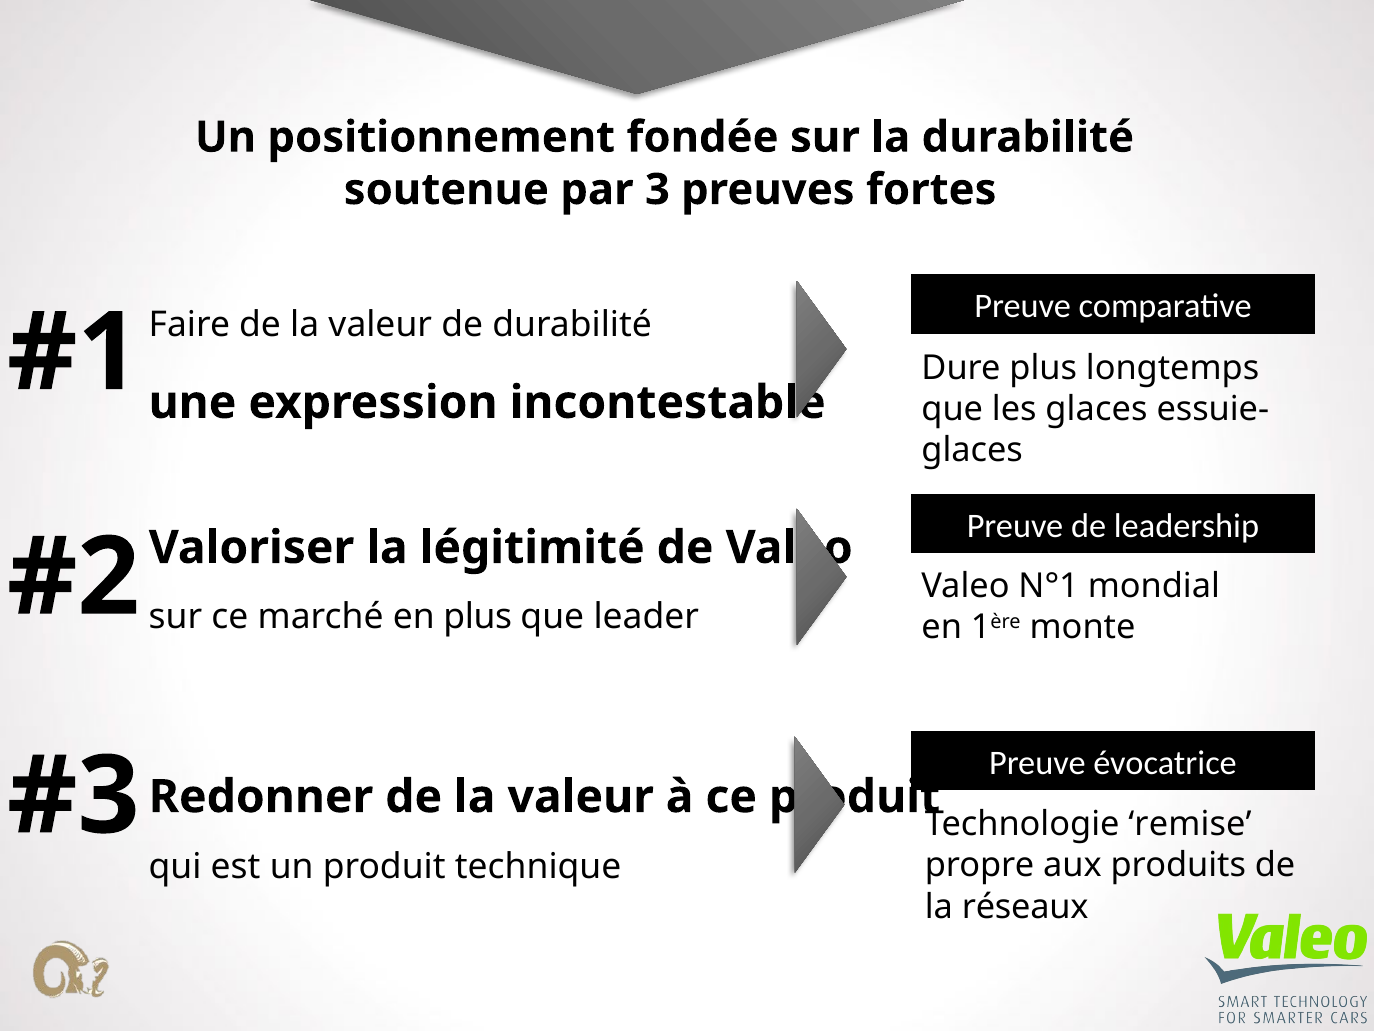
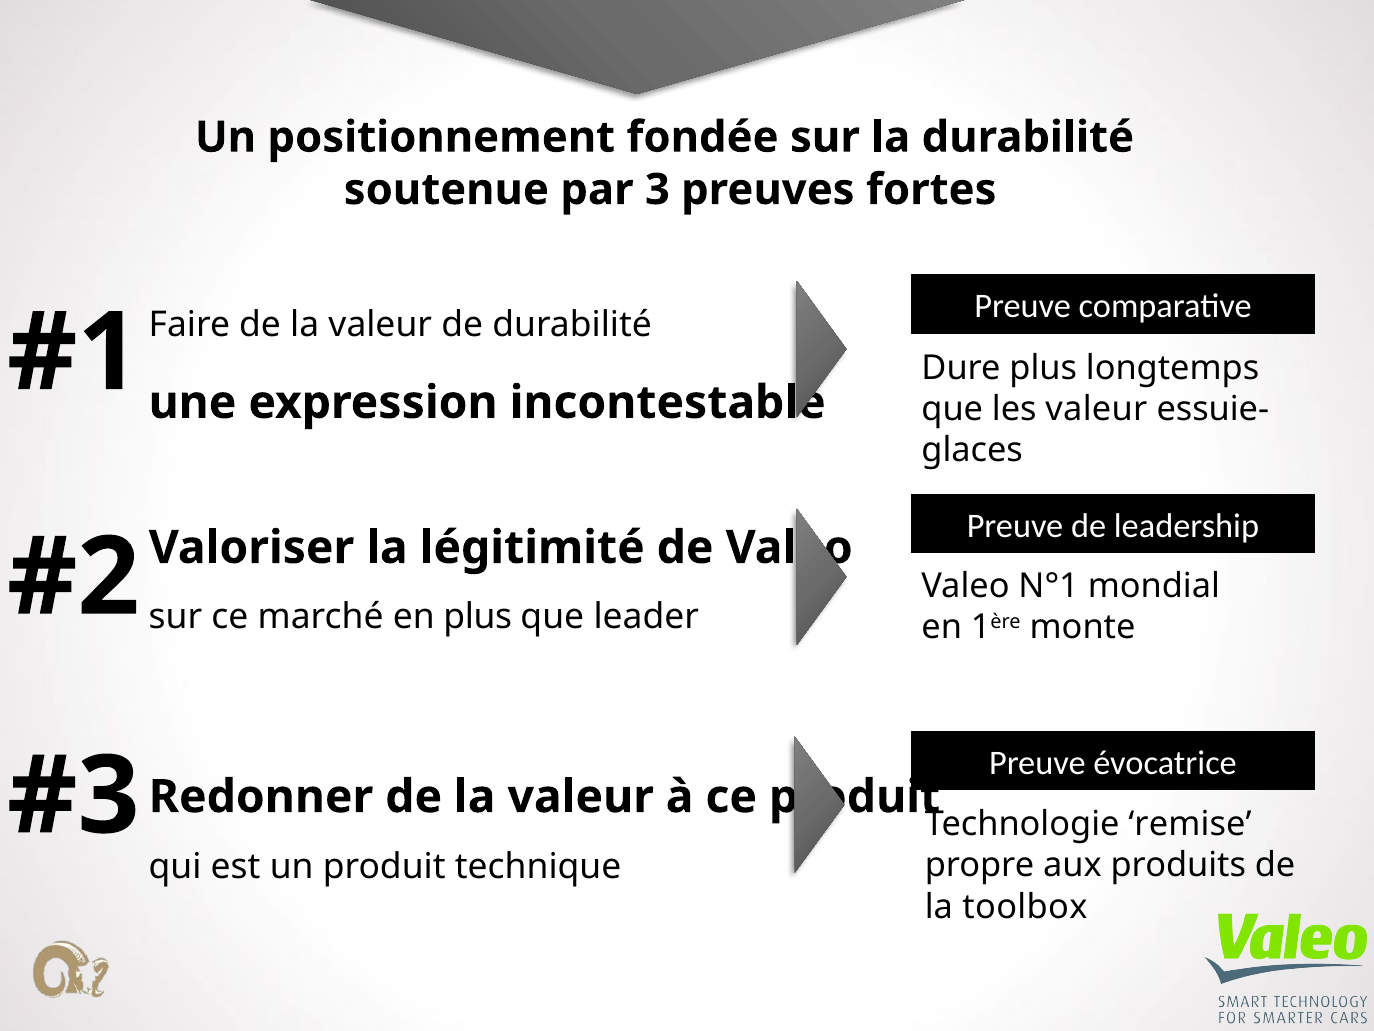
les glaces: glaces -> valeur
réseaux: réseaux -> toolbox
